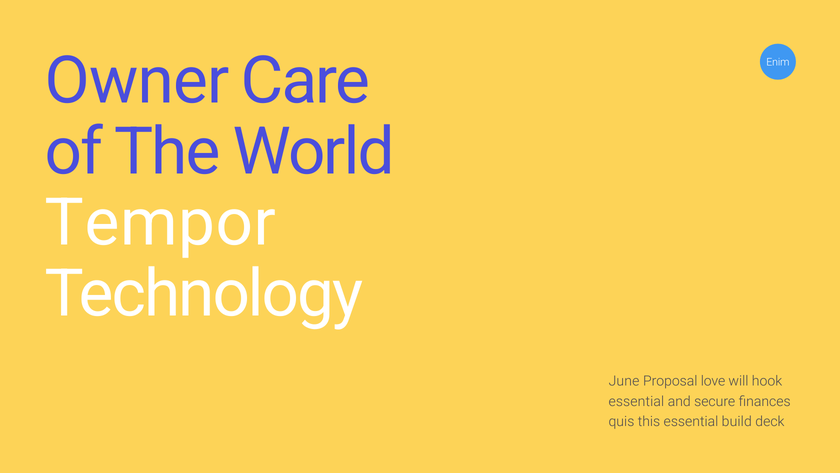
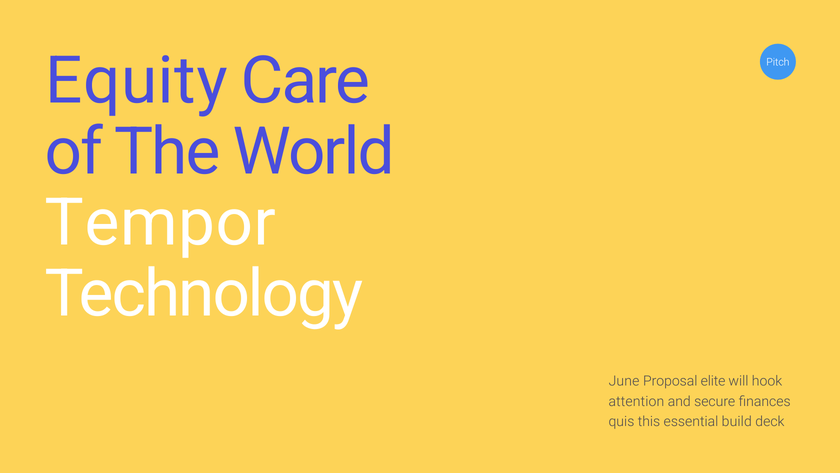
Owner: Owner -> Equity
Enim: Enim -> Pitch
love: love -> elite
essential at (636, 401): essential -> attention
